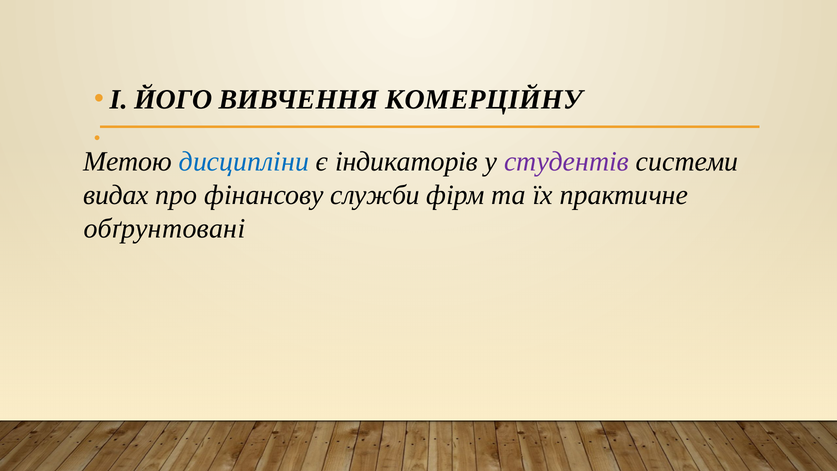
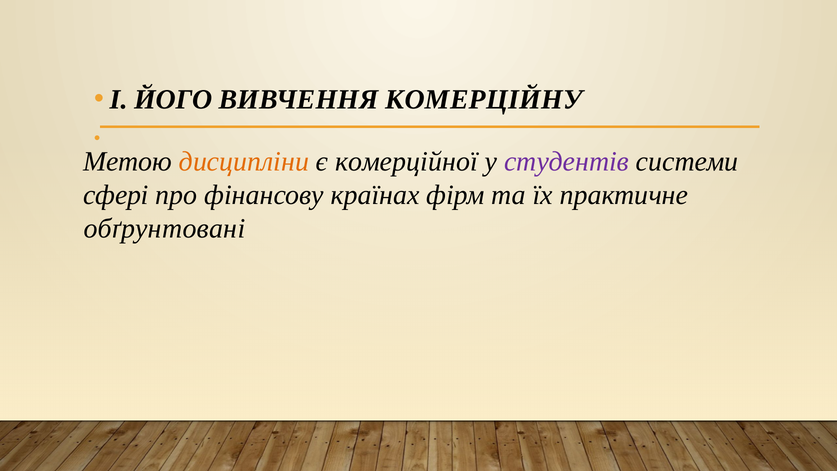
дисципліни colour: blue -> orange
індикаторів: індикаторів -> комерційної
видах: видах -> сфері
служби: служби -> країнах
